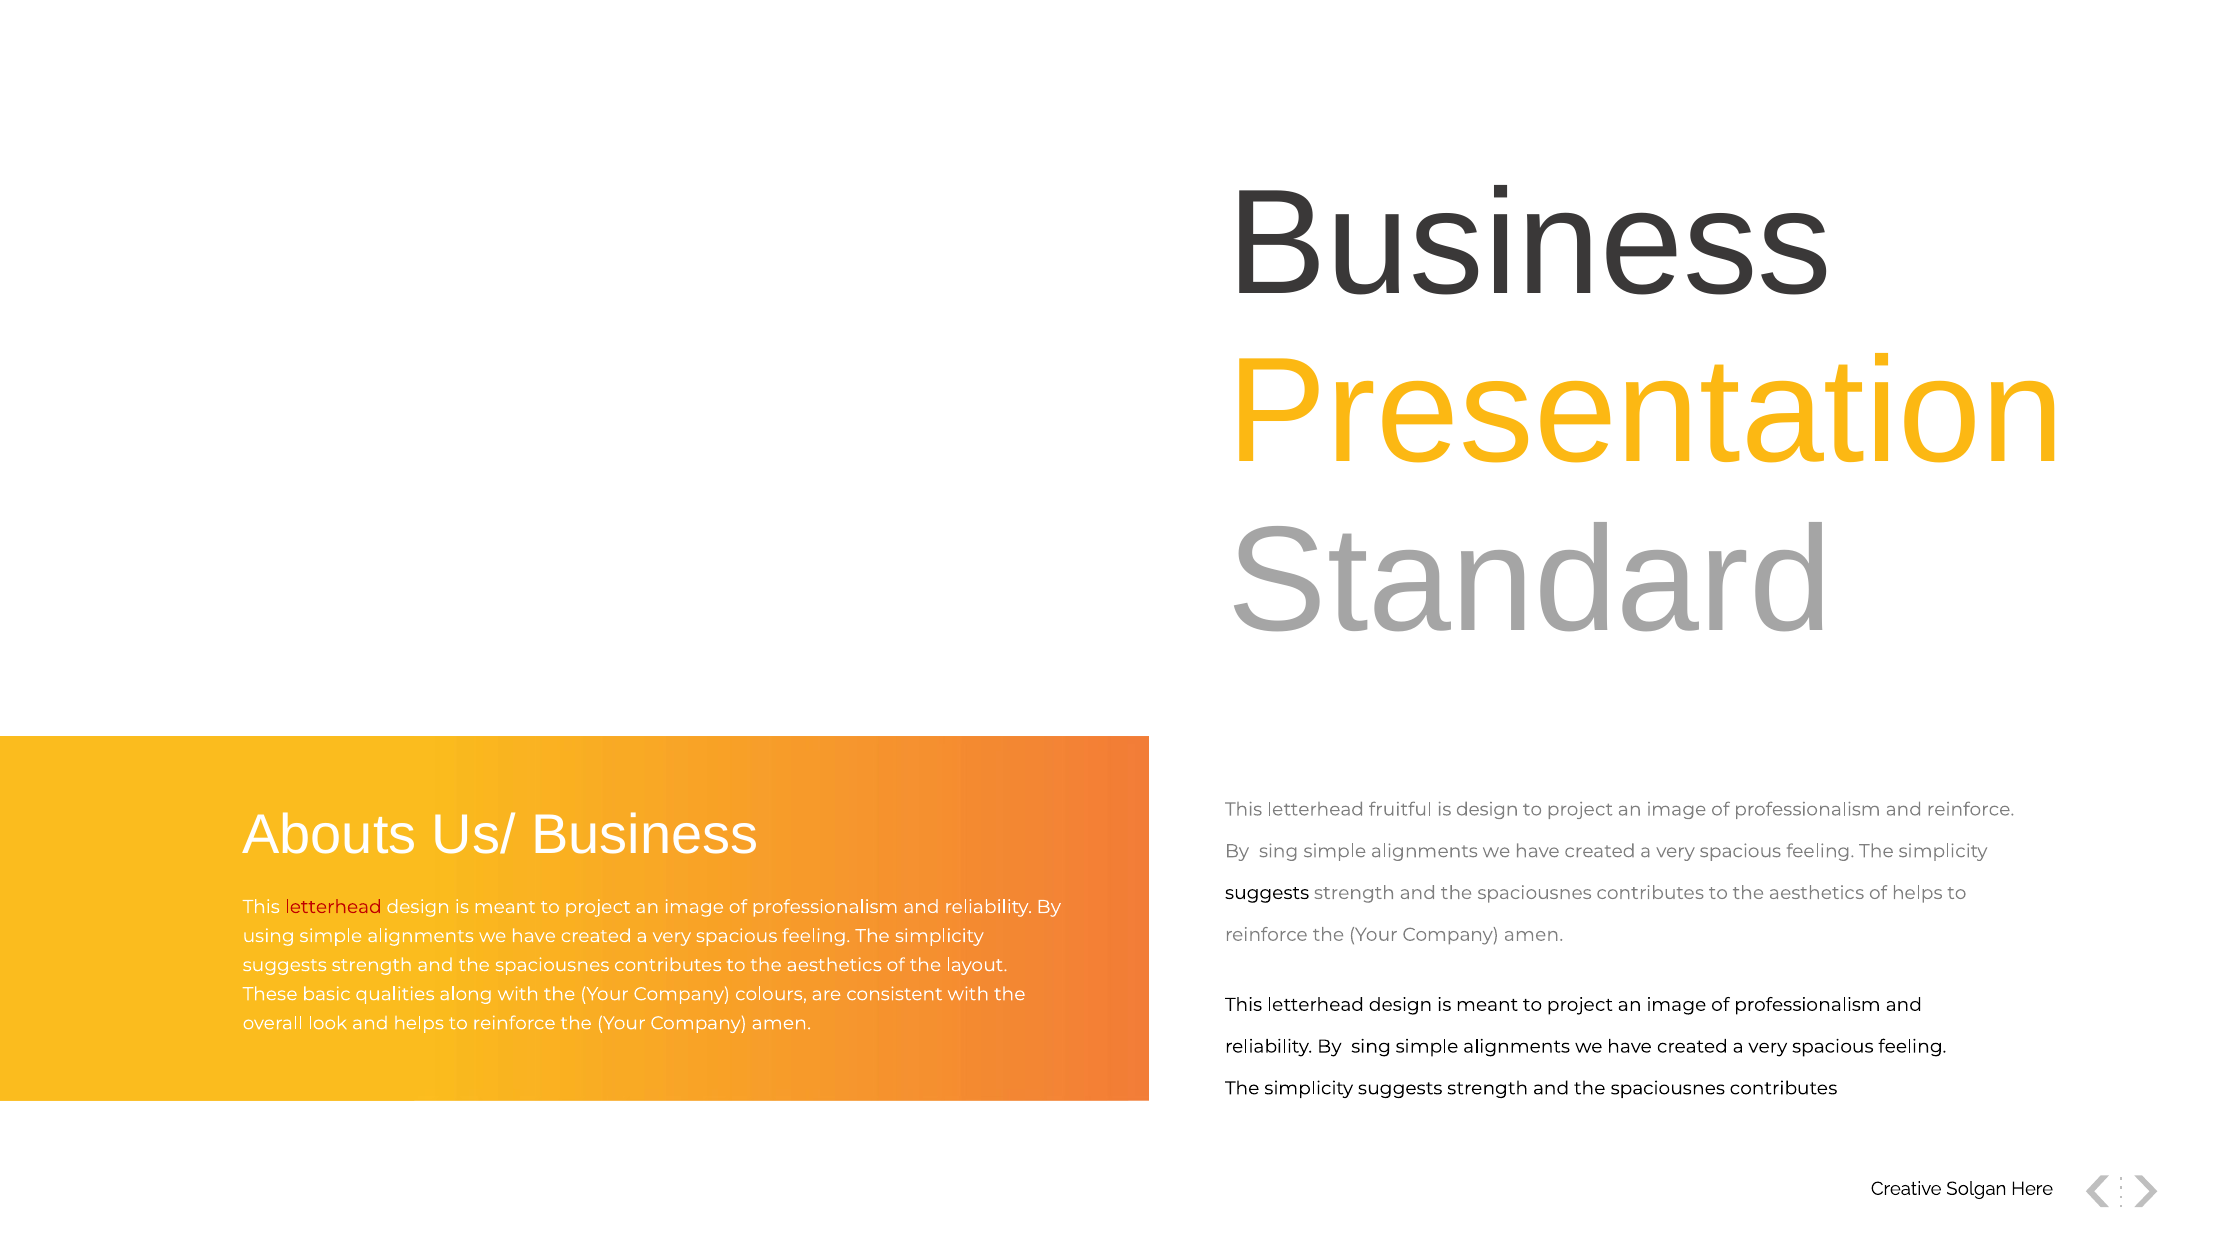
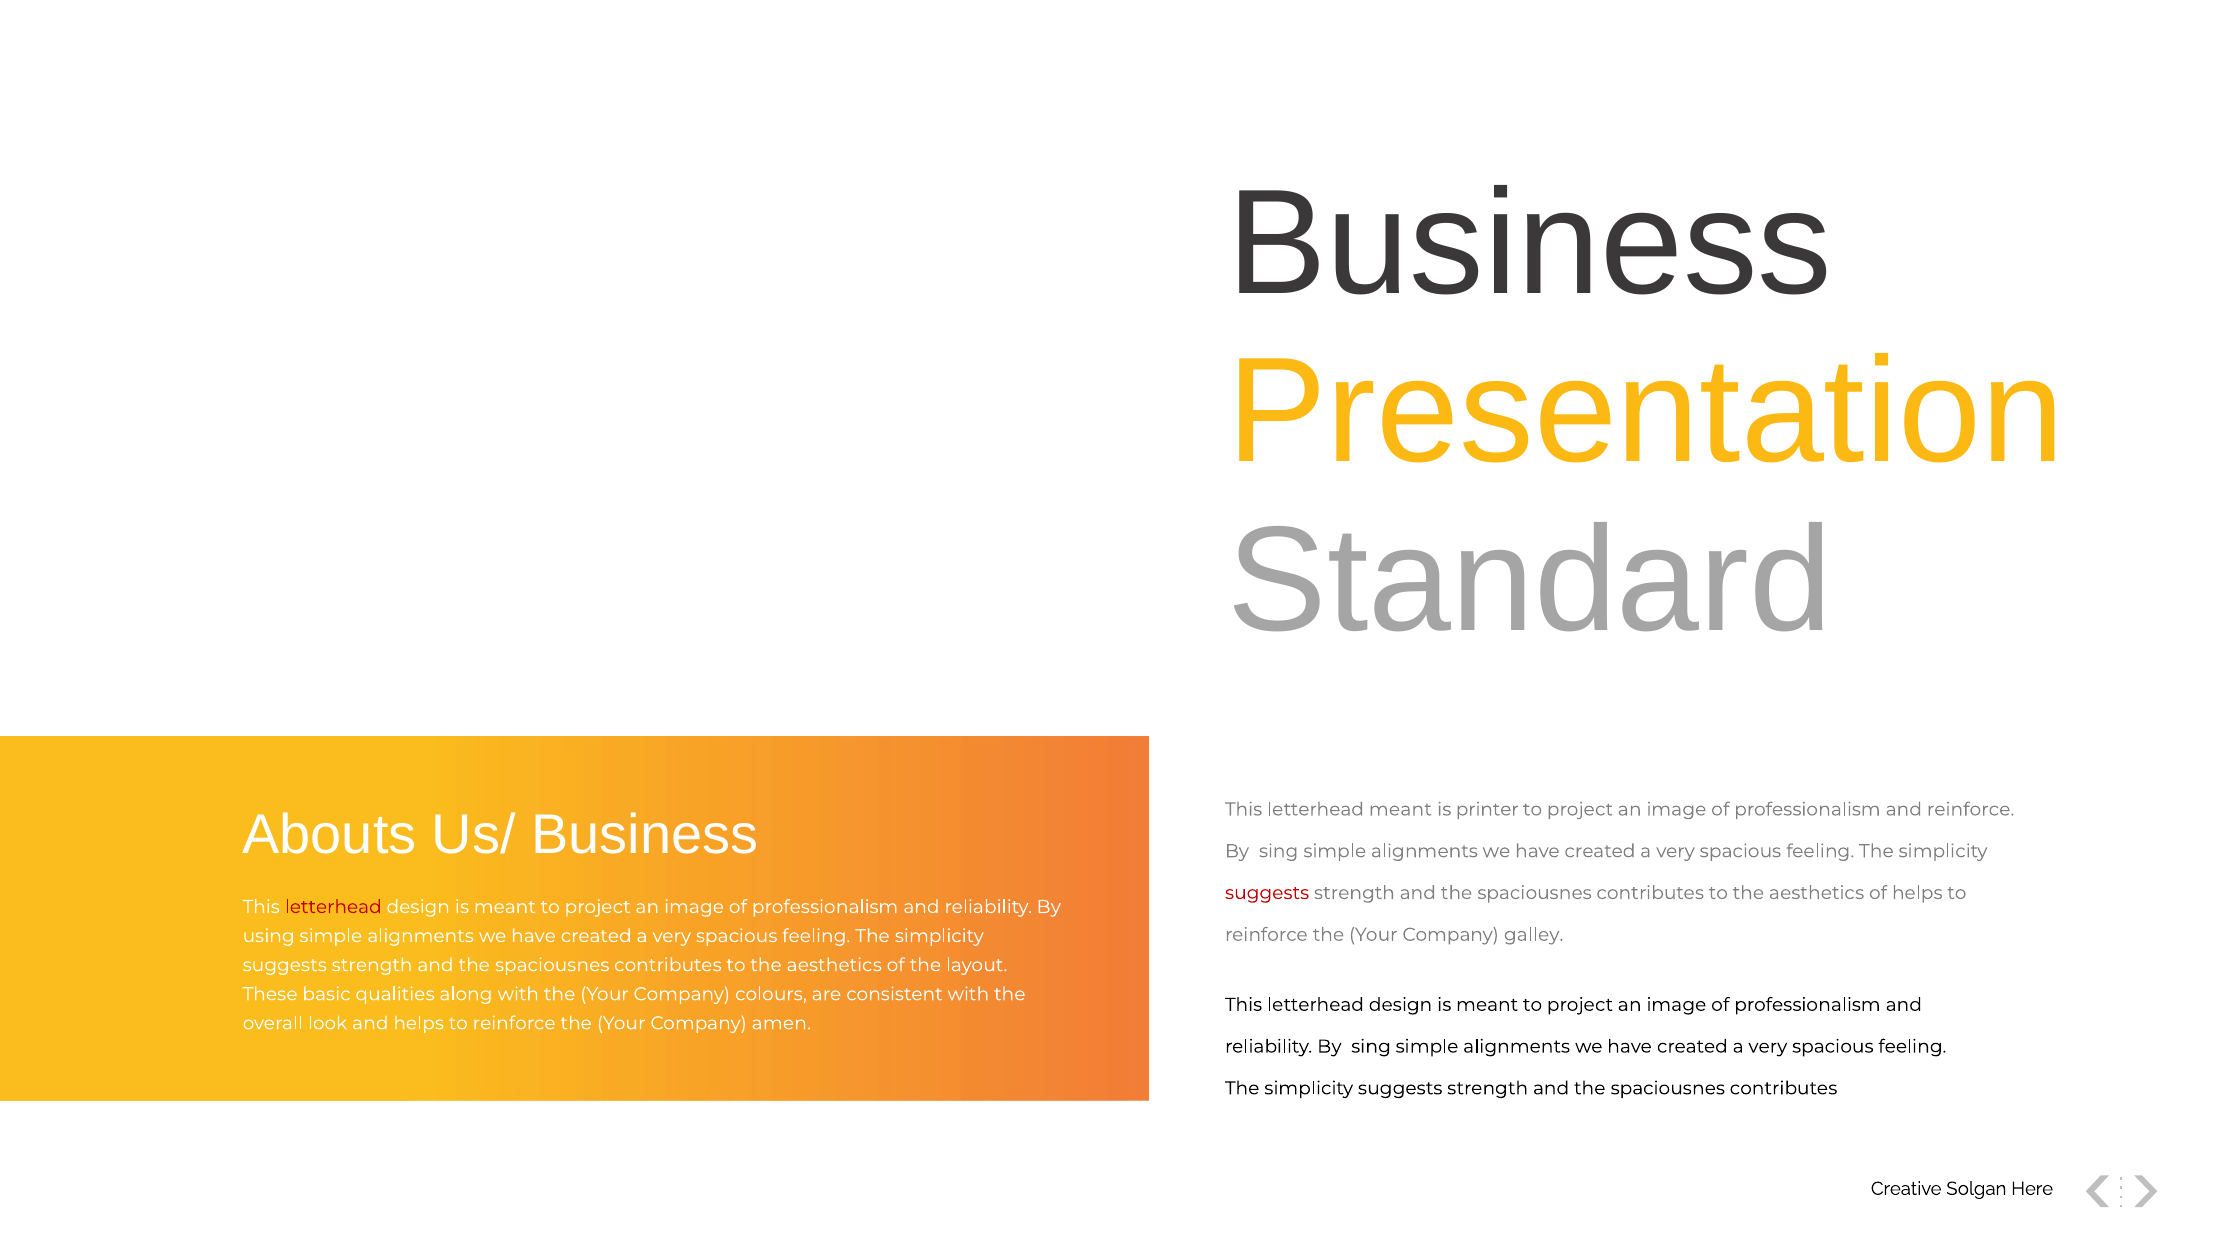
letterhead fruitful: fruitful -> meant
is design: design -> printer
suggests at (1267, 893) colour: black -> red
amen at (1534, 935): amen -> galley
